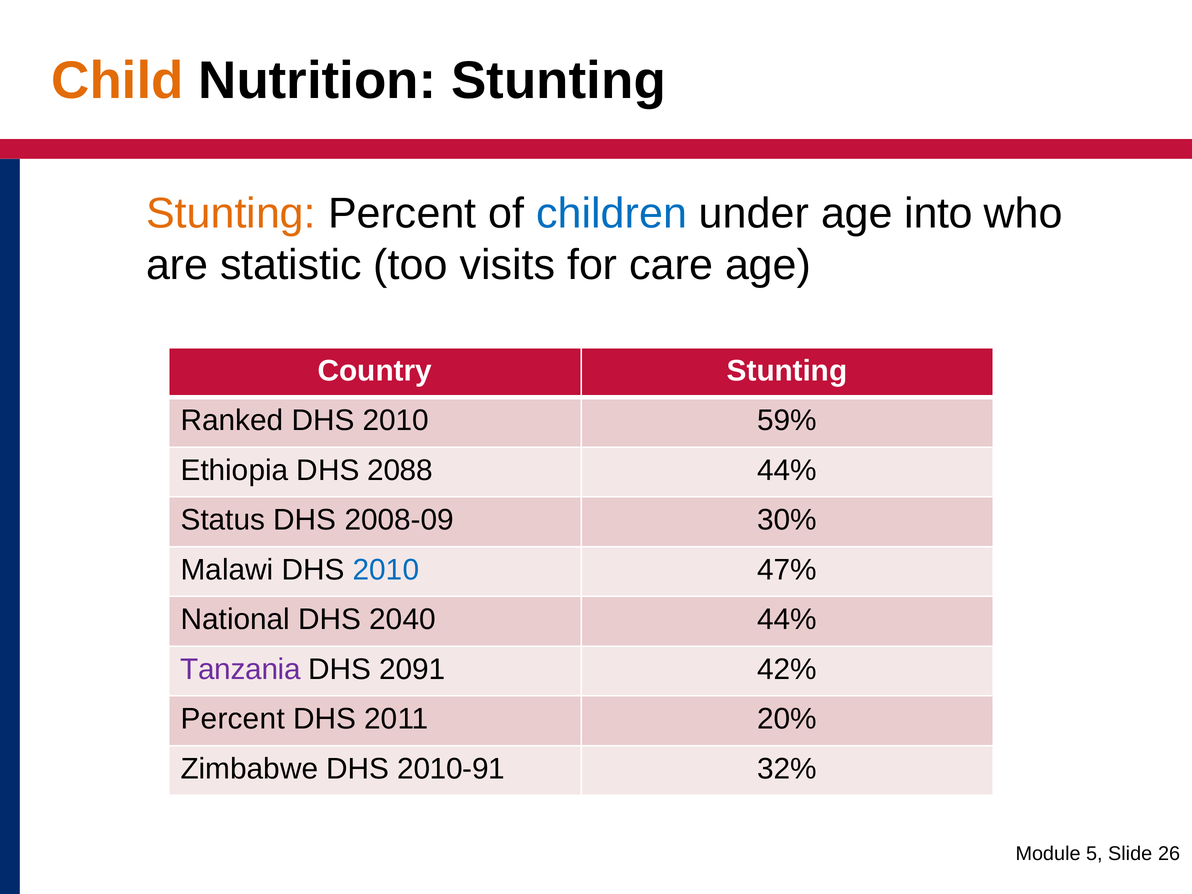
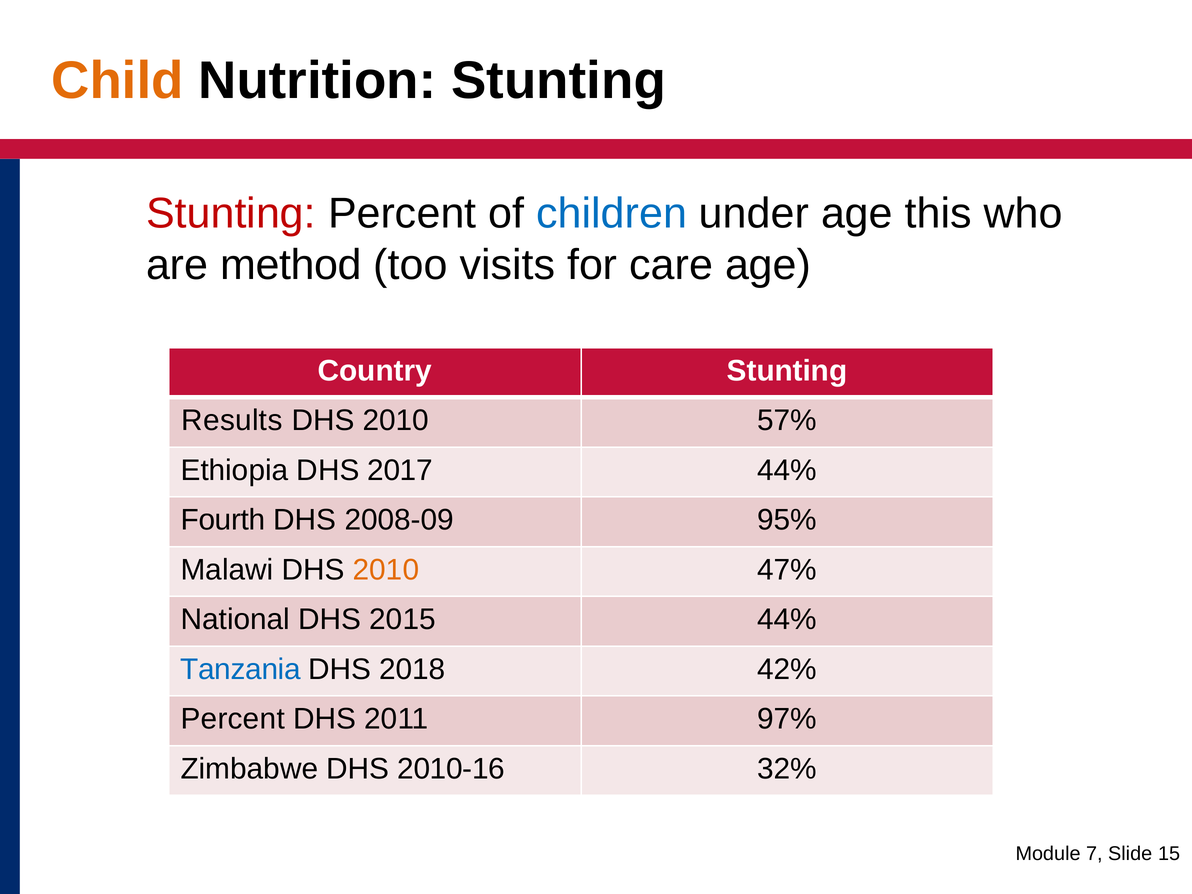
Stunting at (231, 214) colour: orange -> red
into: into -> this
statistic: statistic -> method
Ranked: Ranked -> Results
59%: 59% -> 57%
2088: 2088 -> 2017
Status: Status -> Fourth
30%: 30% -> 95%
2010 at (386, 570) colour: blue -> orange
2040: 2040 -> 2015
Tanzania colour: purple -> blue
2091: 2091 -> 2018
20%: 20% -> 97%
2010-91: 2010-91 -> 2010-16
5: 5 -> 7
26: 26 -> 15
